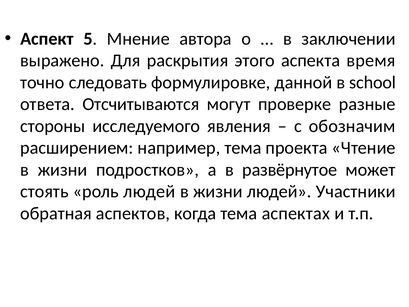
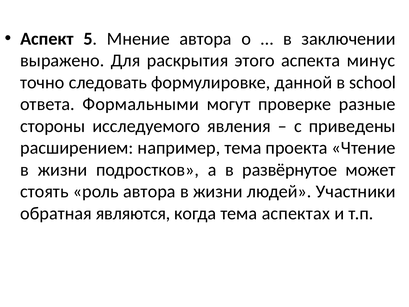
время: время -> минус
Отсчитываются: Отсчитываются -> Формальными
обозначим: обозначим -> приведены
роль людей: людей -> автора
аспектов: аспектов -> являются
